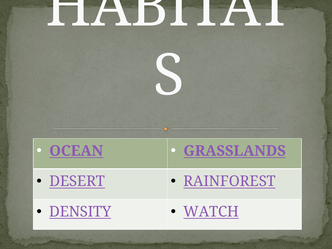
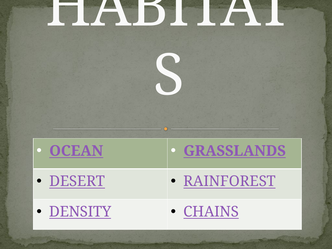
WATCH: WATCH -> CHAINS
